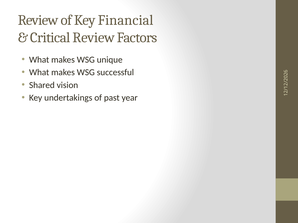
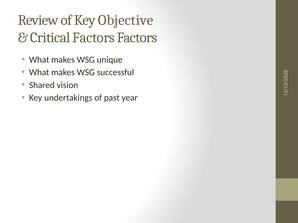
Financial: Financial -> Objective
Critical Review: Review -> Factors
